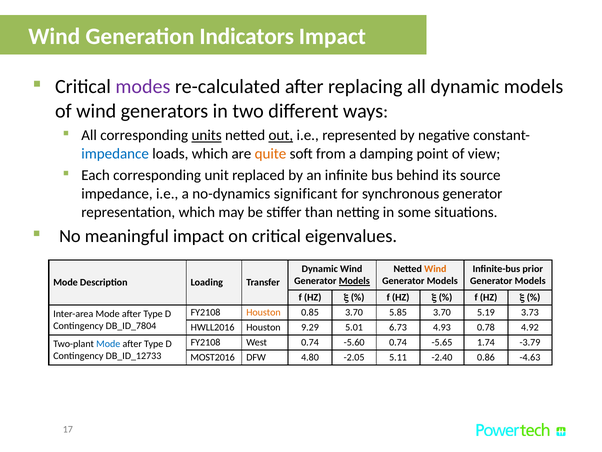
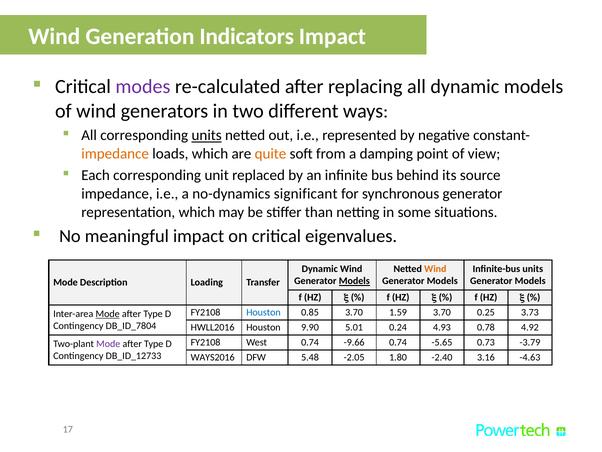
out underline: present -> none
impedance at (115, 154) colour: blue -> orange
Infinite-bus prior: prior -> units
Houston at (263, 312) colour: orange -> blue
5.85: 5.85 -> 1.59
5.19: 5.19 -> 0.25
Mode at (108, 314) underline: none -> present
9.29: 9.29 -> 9.90
6.73: 6.73 -> 0.24
-5.60: -5.60 -> -9.66
1.74: 1.74 -> 0.73
Mode at (108, 344) colour: blue -> purple
MOST2016: MOST2016 -> WAYS2016
4.80: 4.80 -> 5.48
5.11: 5.11 -> 1.80
0.86: 0.86 -> 3.16
